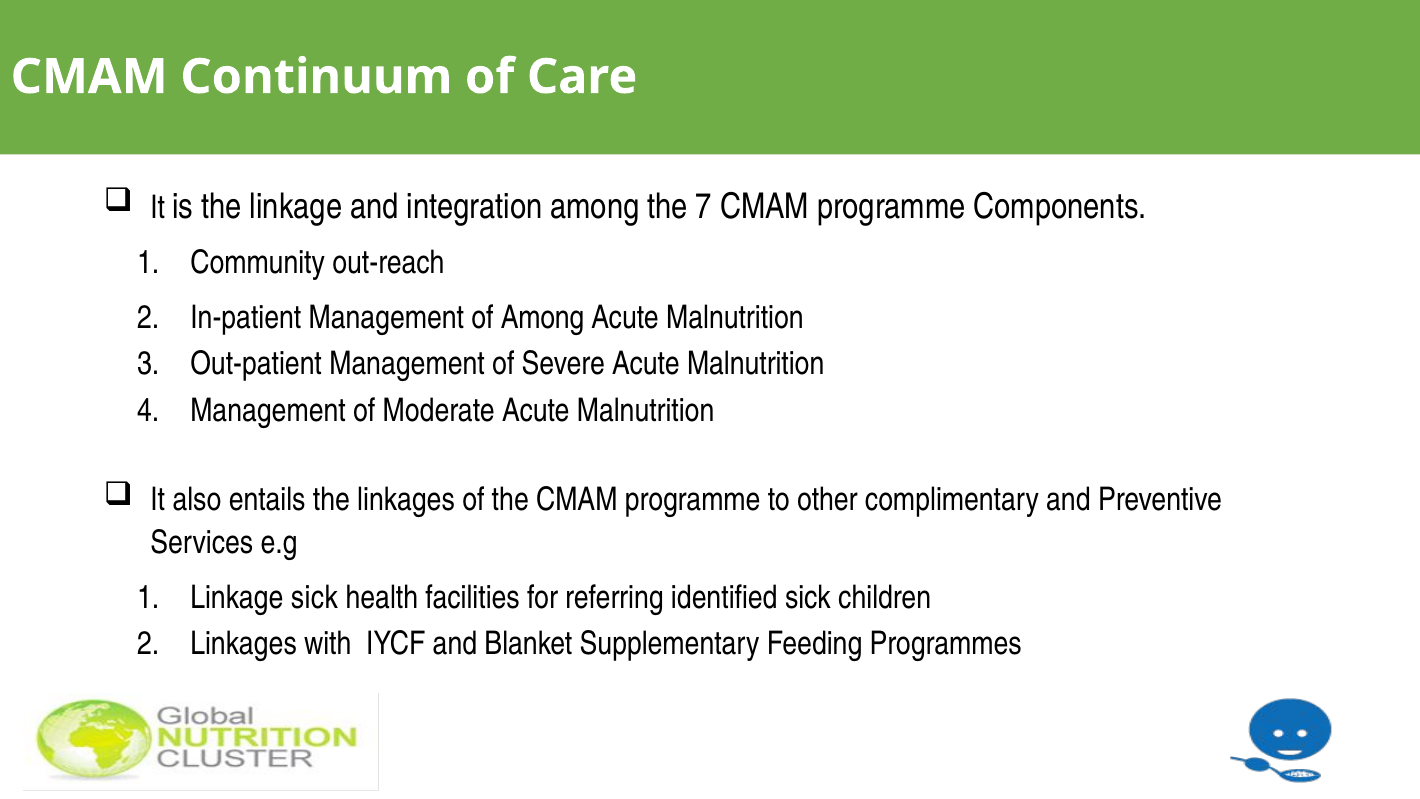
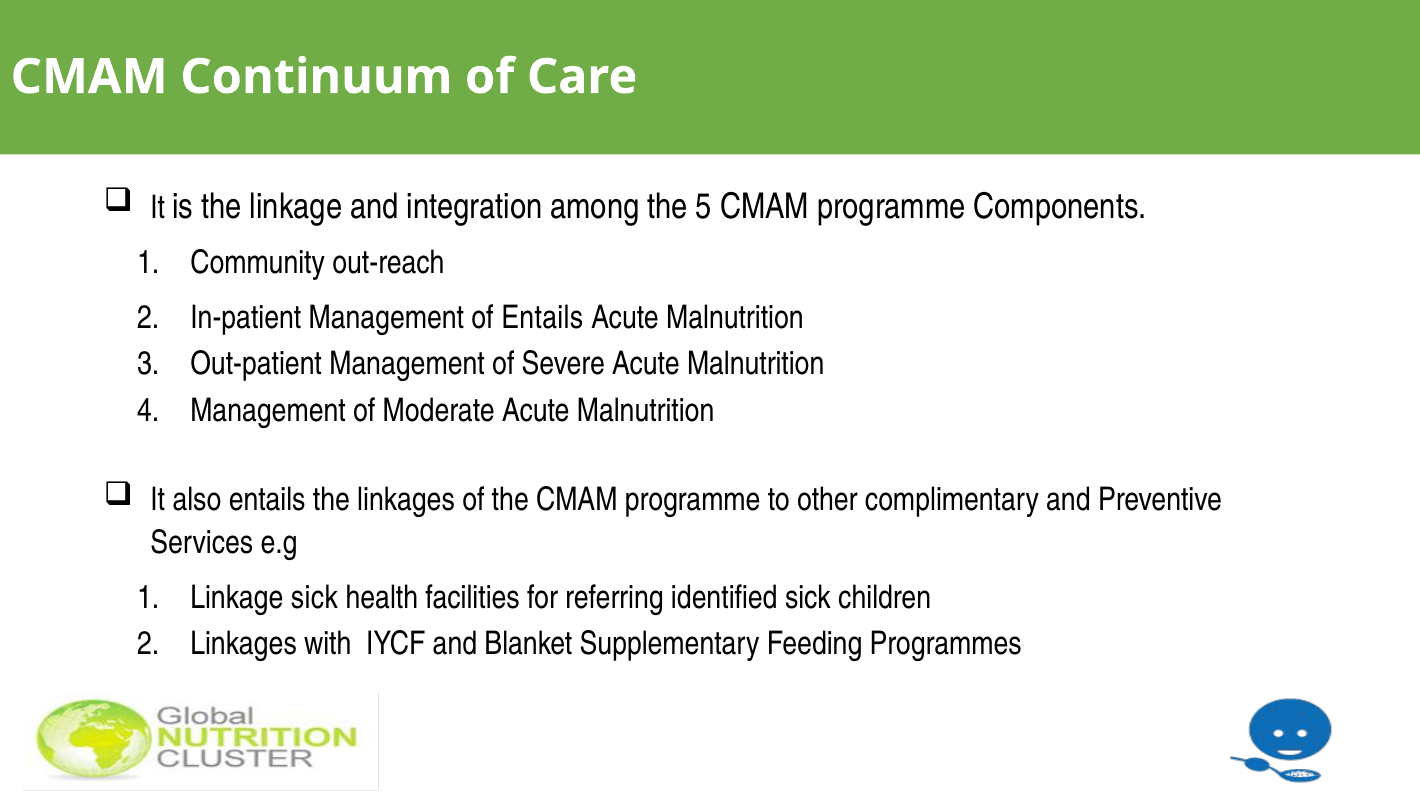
7: 7 -> 5
of Among: Among -> Entails
